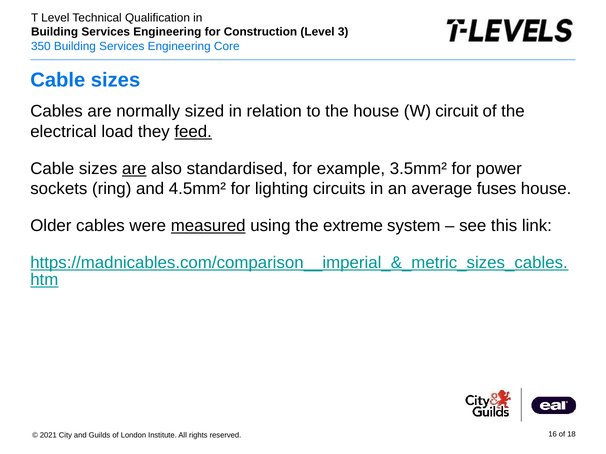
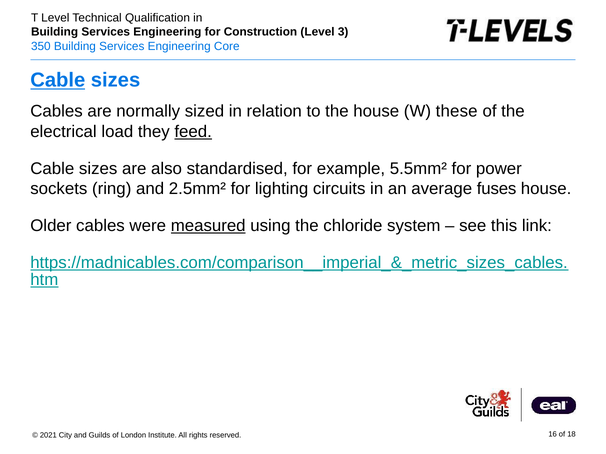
Cable at (58, 80) underline: none -> present
circuit: circuit -> these
are at (134, 169) underline: present -> none
3.5mm²: 3.5mm² -> 5.5mm²
4.5mm²: 4.5mm² -> 2.5mm²
extreme: extreme -> chloride
